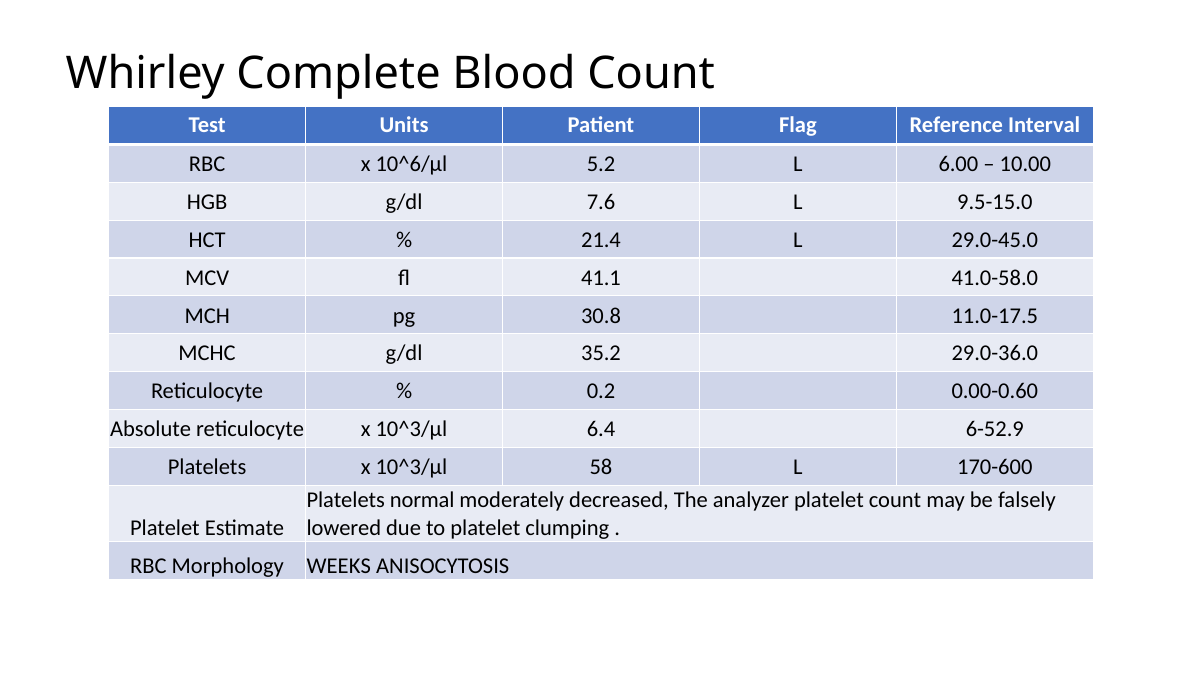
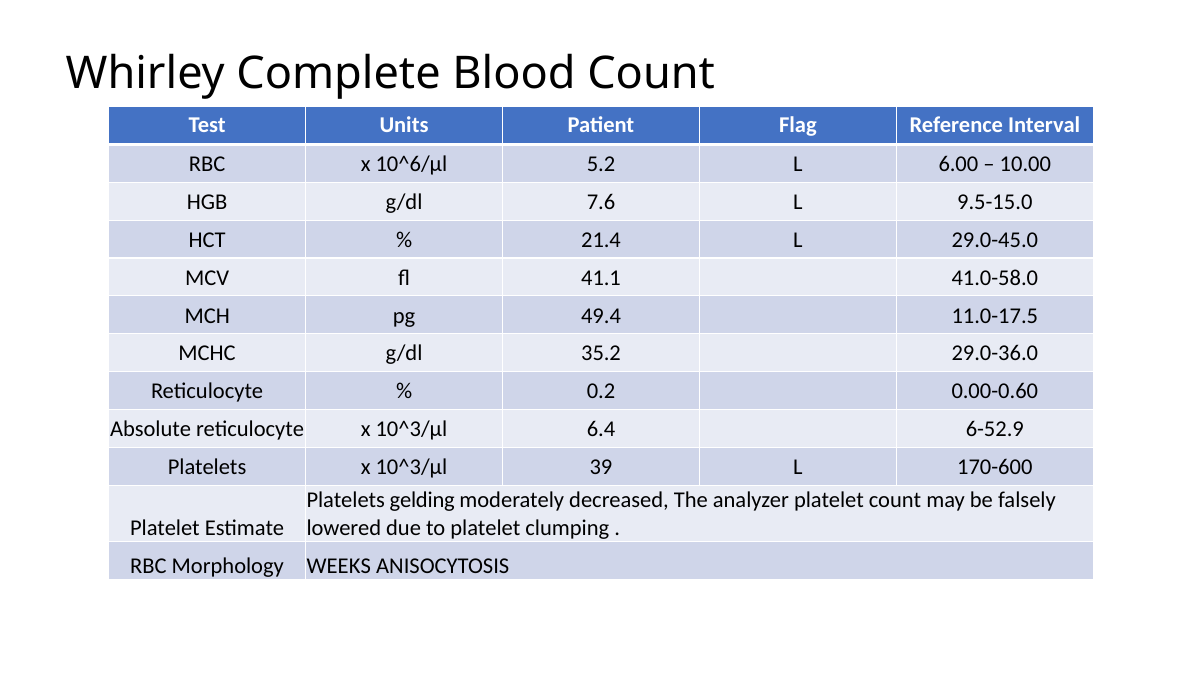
30.8: 30.8 -> 49.4
58: 58 -> 39
normal: normal -> gelding
